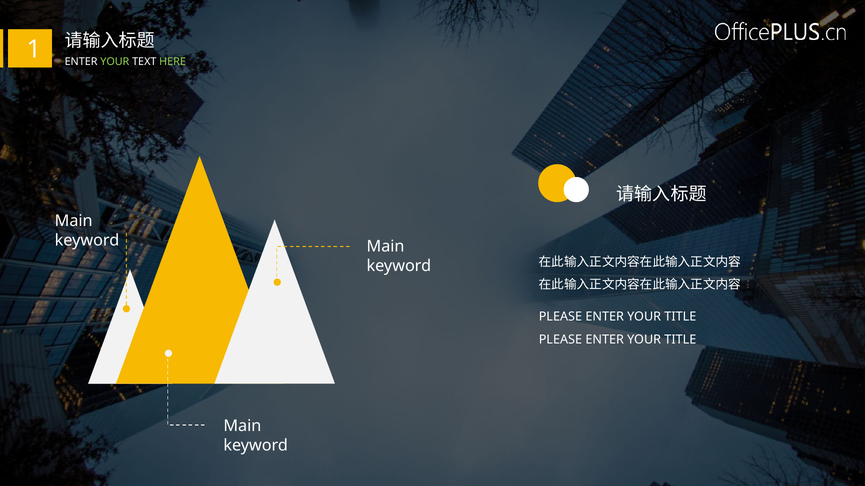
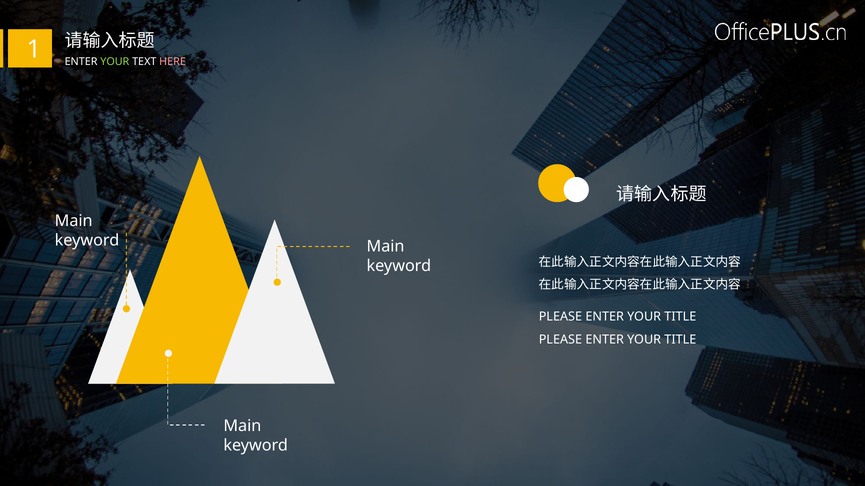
HERE colour: light green -> pink
